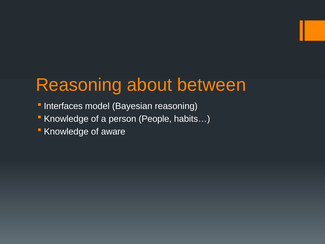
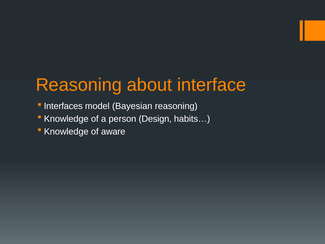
between: between -> interface
People: People -> Design
